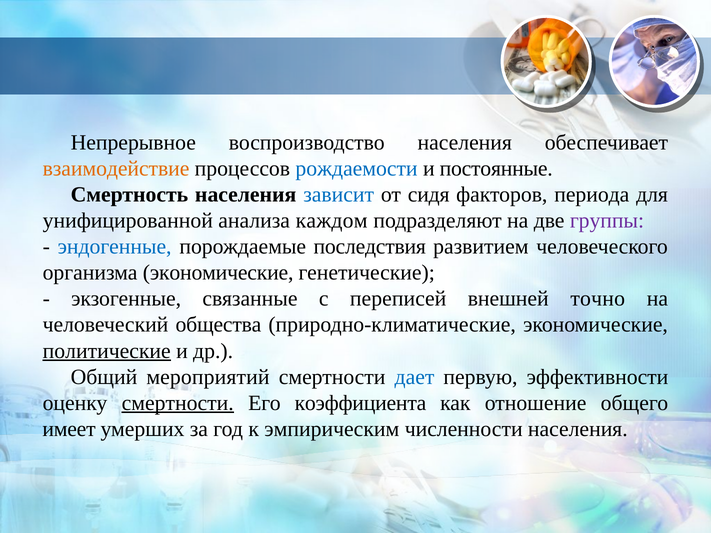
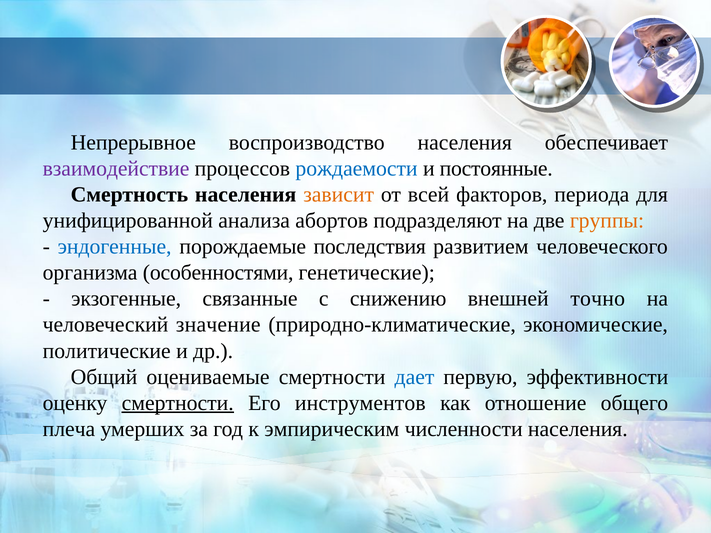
взаимодействие colour: orange -> purple
зависит colour: blue -> orange
сидя: сидя -> всей
каждом: каждом -> абортов
группы colour: purple -> orange
организма экономические: экономические -> особенностями
переписей: переписей -> снижению
общества: общества -> значение
политические underline: present -> none
мероприятий: мероприятий -> оцениваемые
коэффициента: коэффициента -> инструментов
имеет: имеет -> плеча
